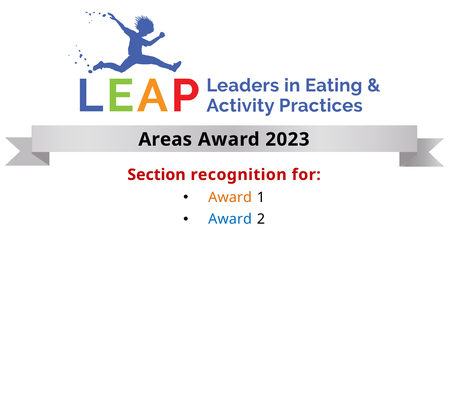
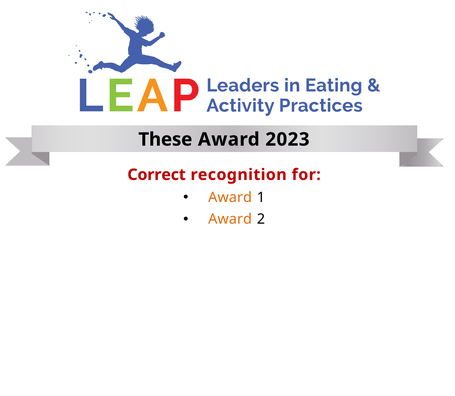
Areas: Areas -> These
Section: Section -> Correct
Award at (230, 219) colour: blue -> orange
